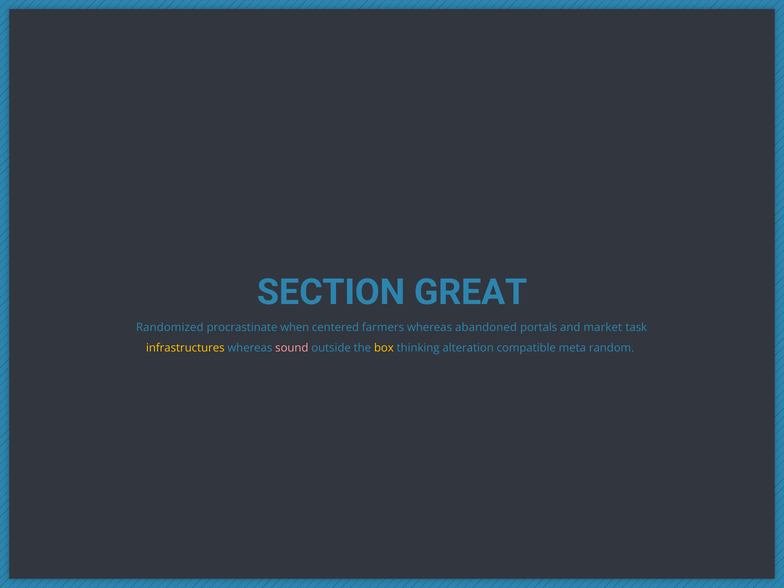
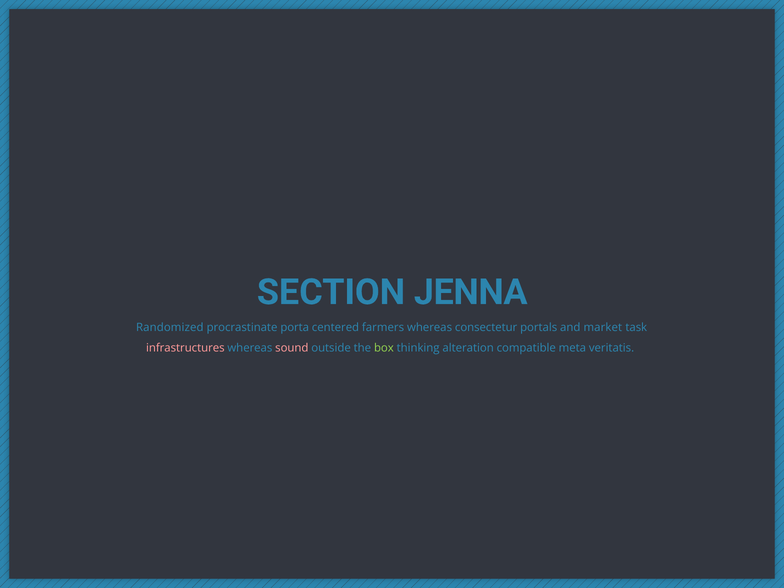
GREAT: GREAT -> JENNA
when: when -> porta
abandoned: abandoned -> consectetur
infrastructures colour: yellow -> pink
box colour: yellow -> light green
random: random -> veritatis
